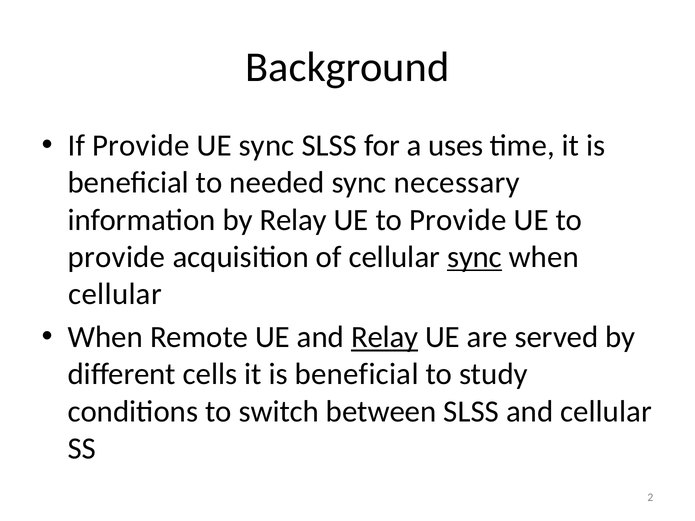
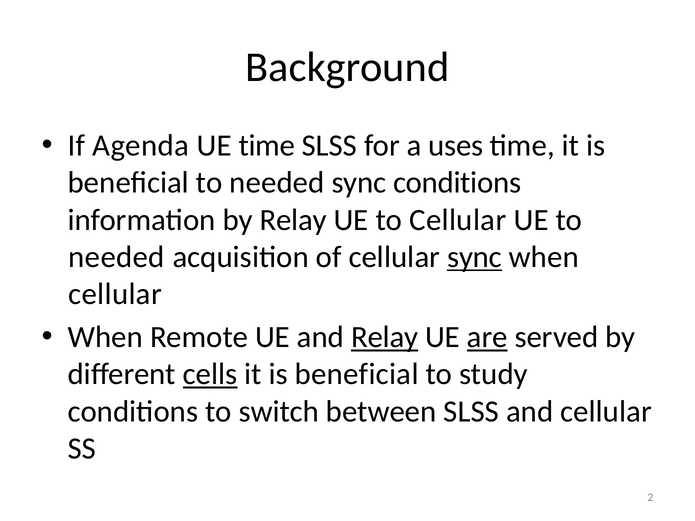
If Provide: Provide -> Agenda
UE sync: sync -> time
sync necessary: necessary -> conditions
Relay UE to Provide: Provide -> Cellular
provide at (117, 257): provide -> needed
are underline: none -> present
cells underline: none -> present
